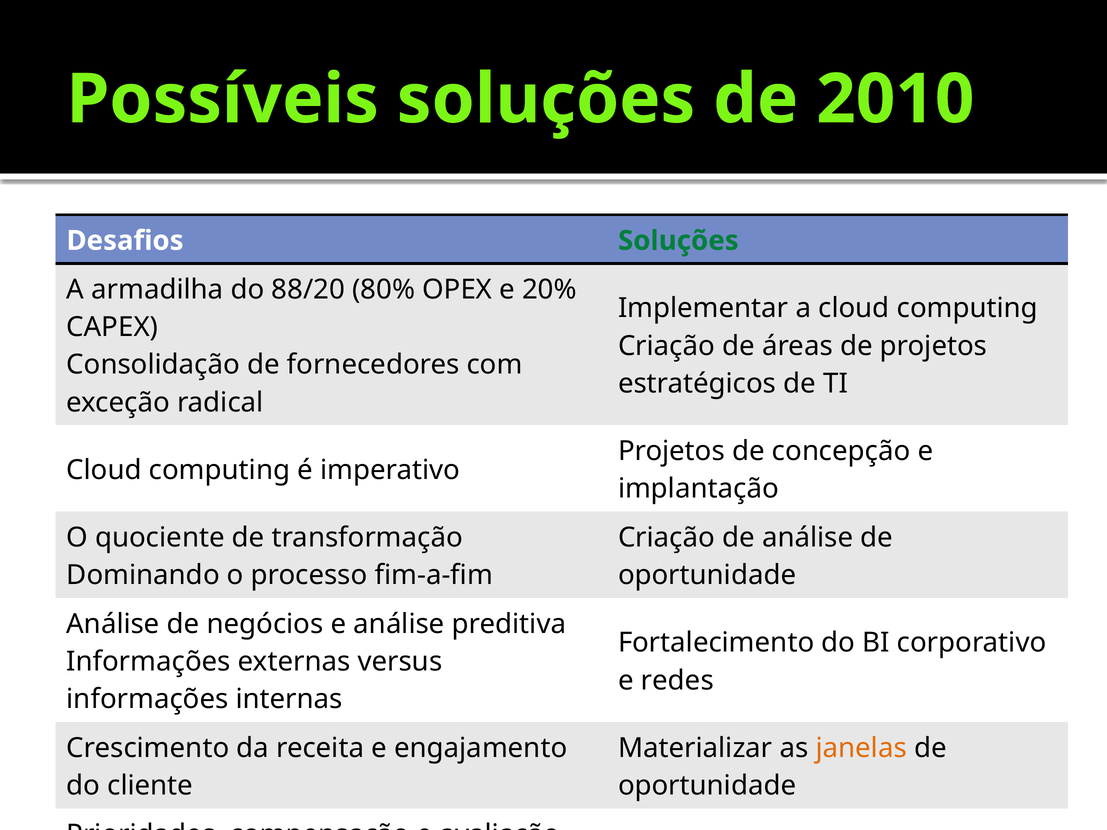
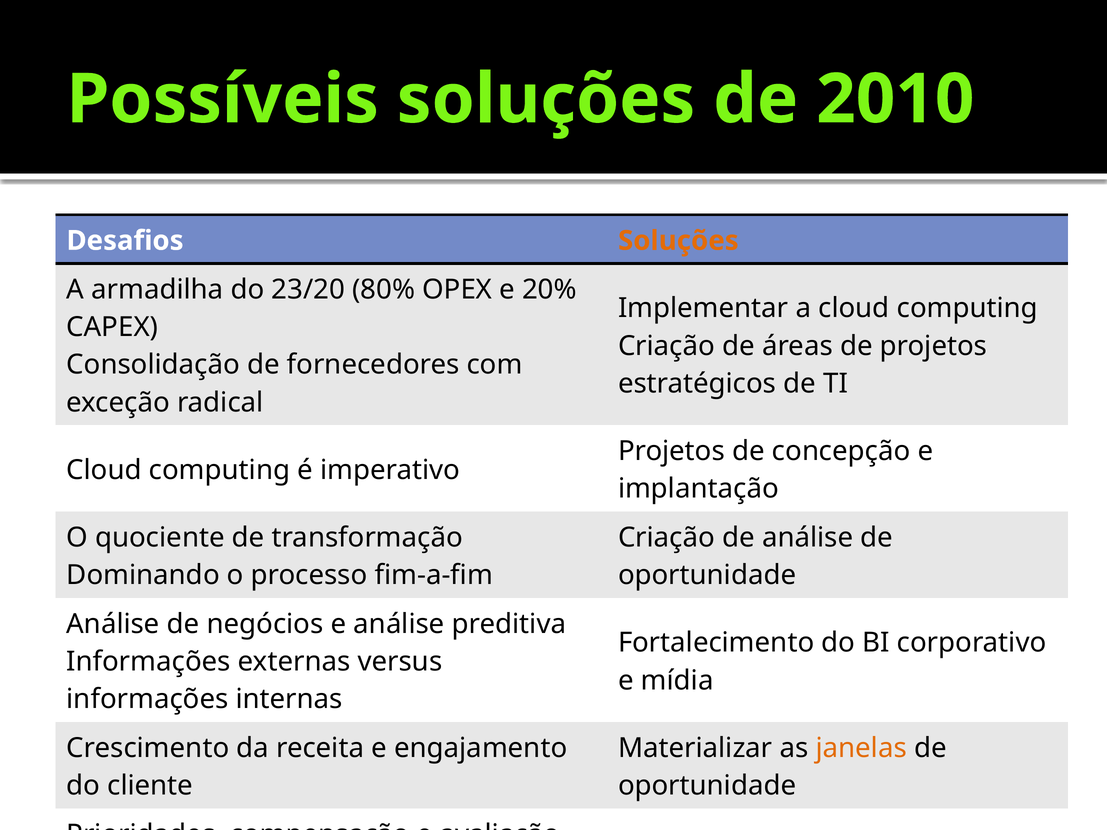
Soluções at (678, 241) colour: green -> orange
88/20: 88/20 -> 23/20
redes: redes -> mídia
